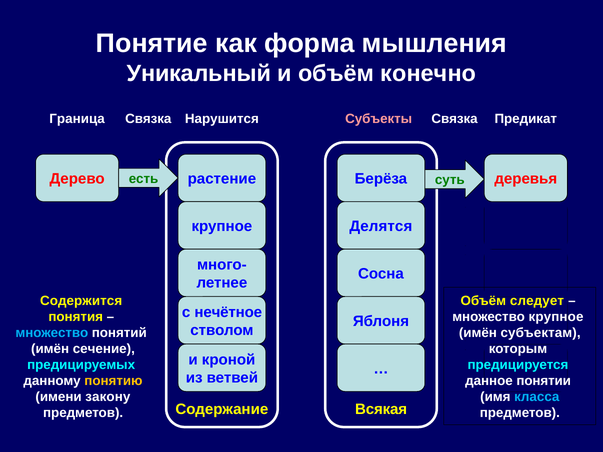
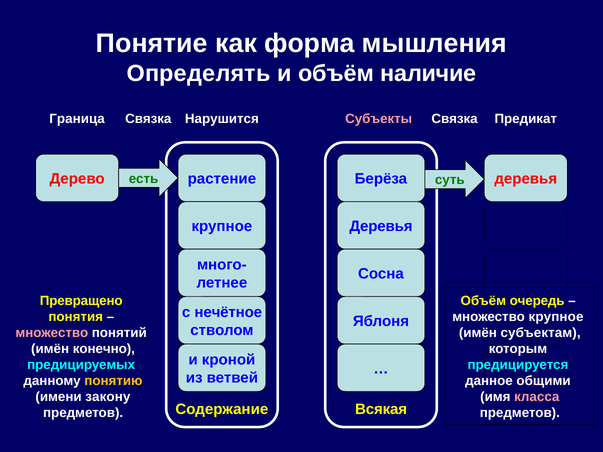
Уникальный: Уникальный -> Определять
конечно: конечно -> наличие
Делятся at (381, 227): Делятся -> Деревья
Содержится: Содержится -> Превращено
следует: следует -> очередь
множество at (52, 333) colour: light blue -> pink
сечение: сечение -> конечно
понятии: понятии -> общими
класса colour: light blue -> pink
